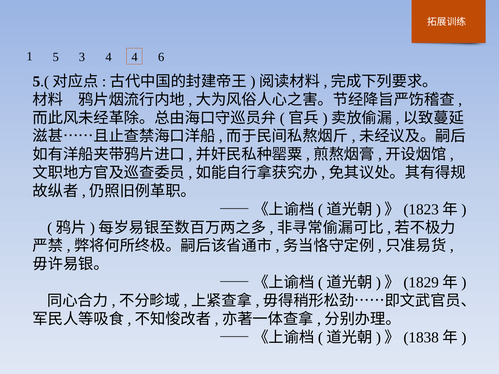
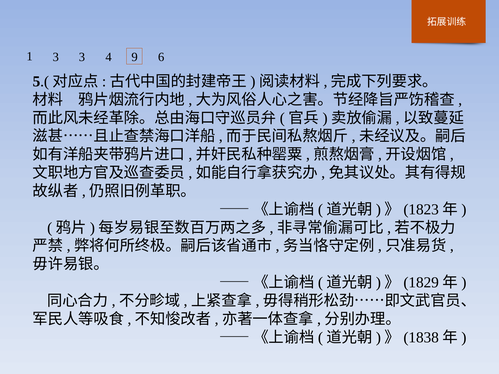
1 5: 5 -> 3
4 4: 4 -> 9
